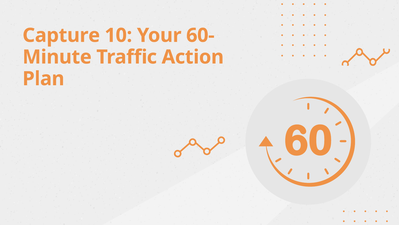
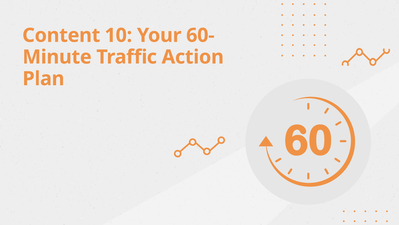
Capture: Capture -> Content
